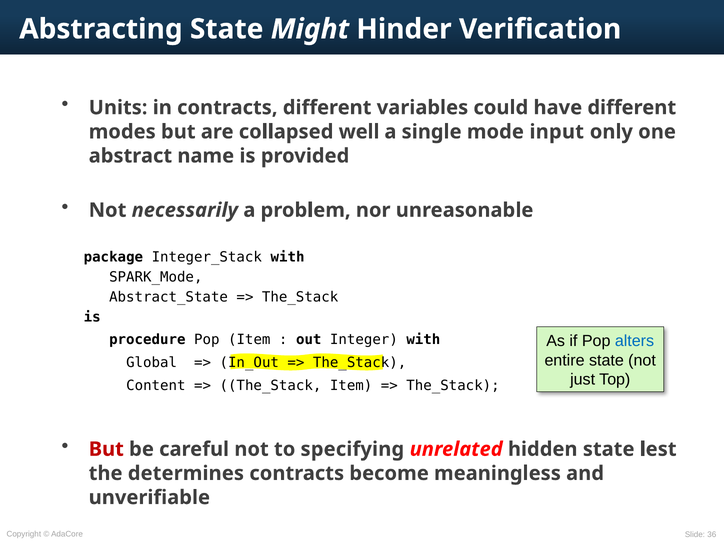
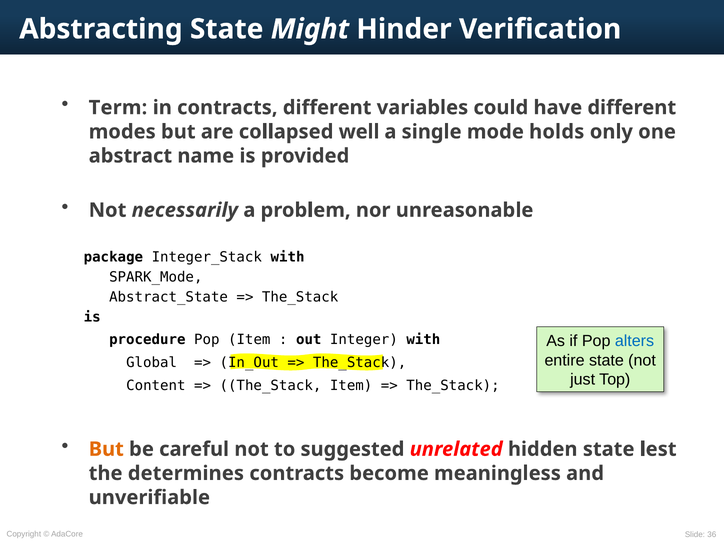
Units: Units -> Term
input: input -> holds
But at (106, 449) colour: red -> orange
specifying: specifying -> suggested
